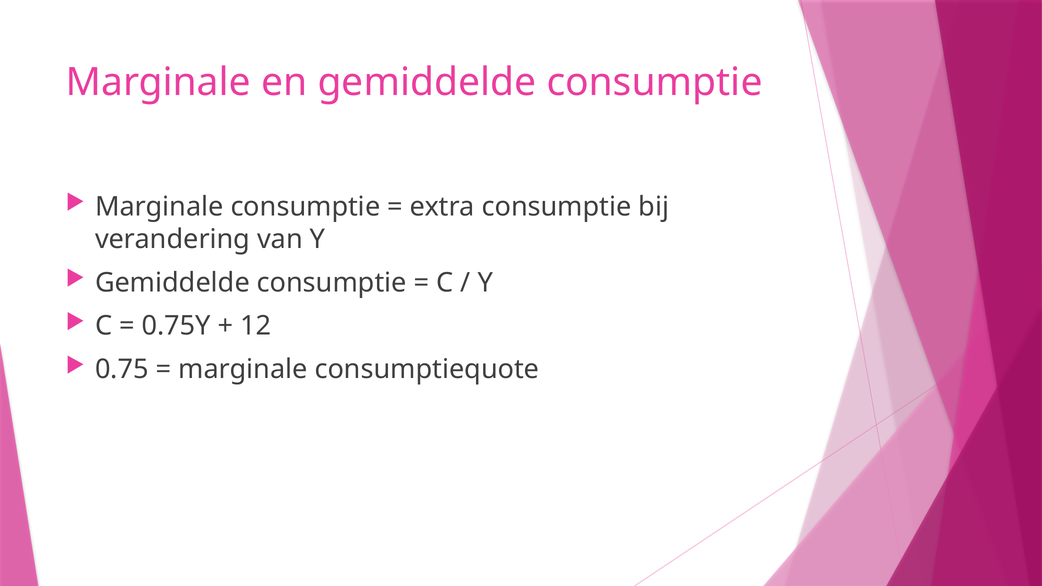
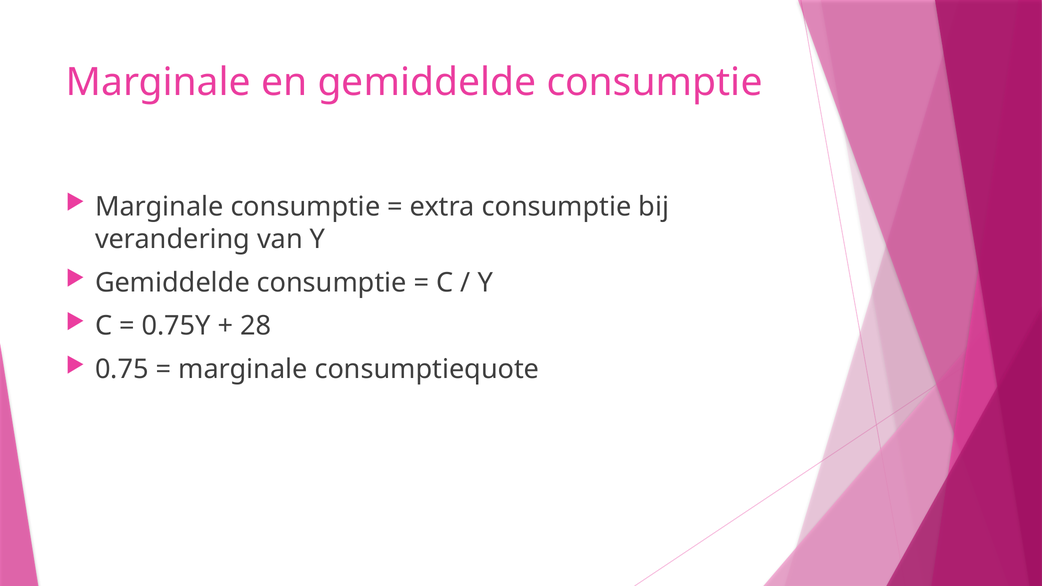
12: 12 -> 28
